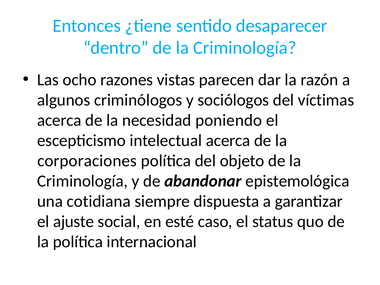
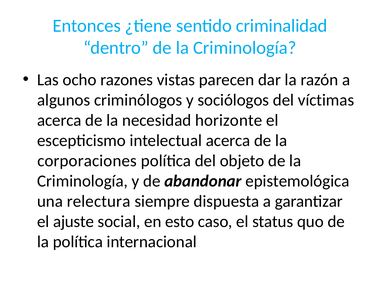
desaparecer: desaparecer -> criminalidad
poniendo: poniendo -> horizonte
cotidiana: cotidiana -> relectura
esté: esté -> esto
